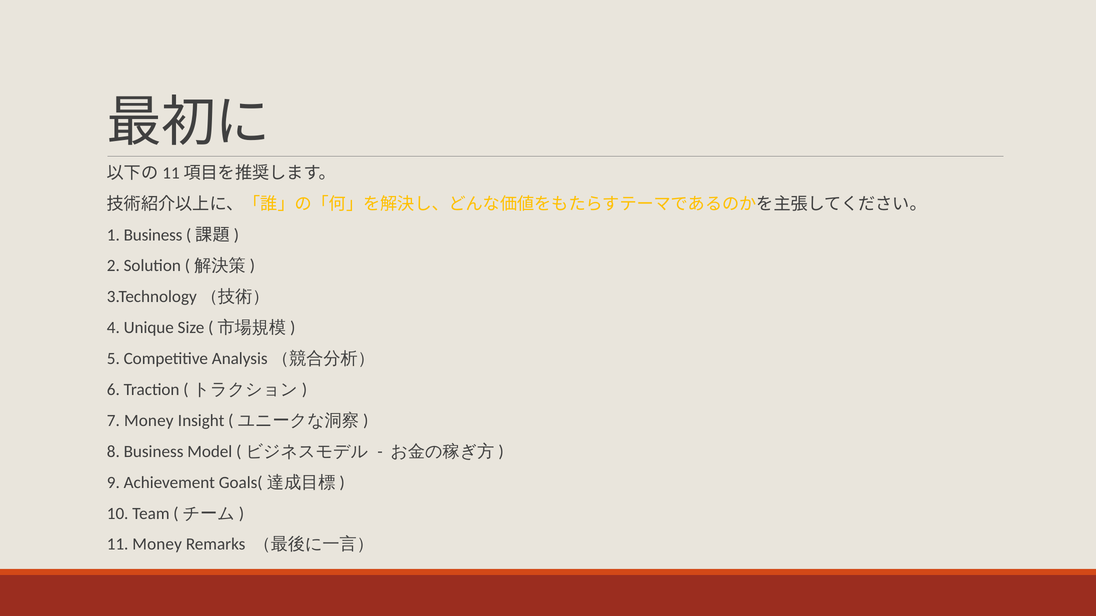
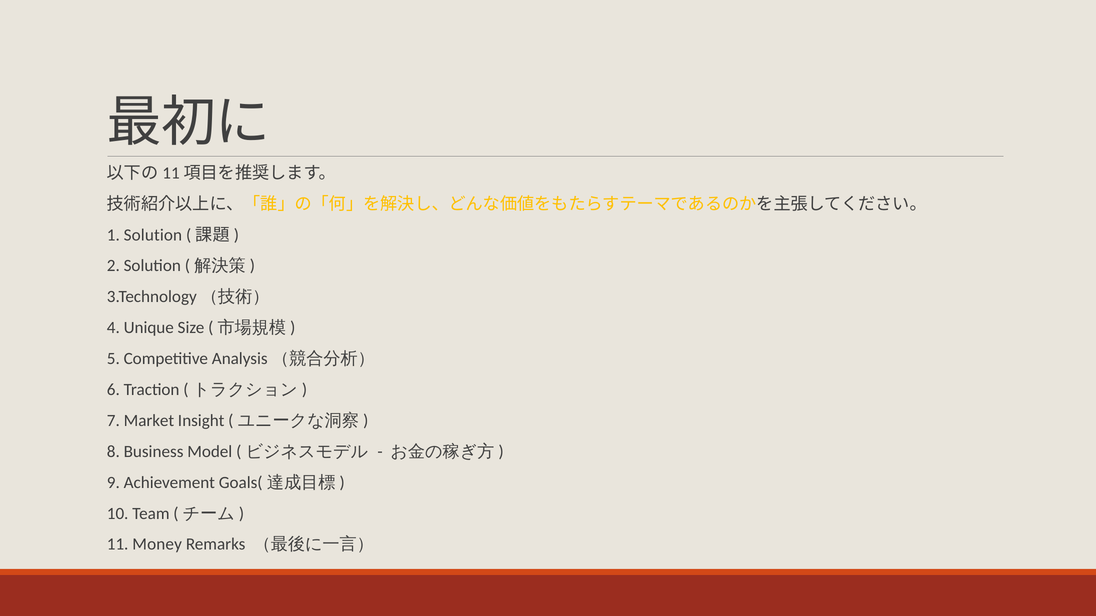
1 Business: Business -> Solution
7 Money: Money -> Market
